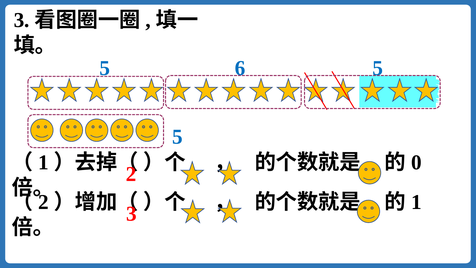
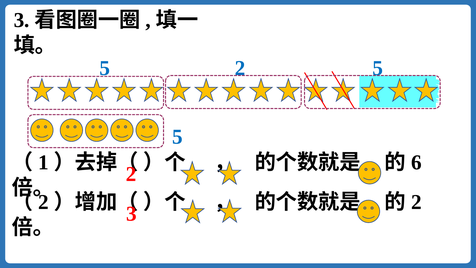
5 6: 6 -> 2
0: 0 -> 6
1 at (416, 202): 1 -> 2
